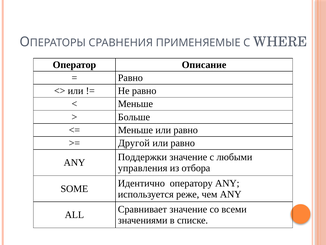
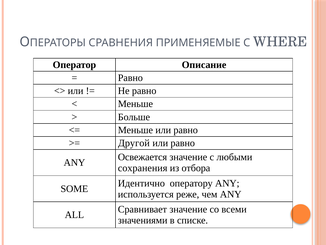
Поддержки: Поддержки -> Освежается
управления: управления -> сохранения
